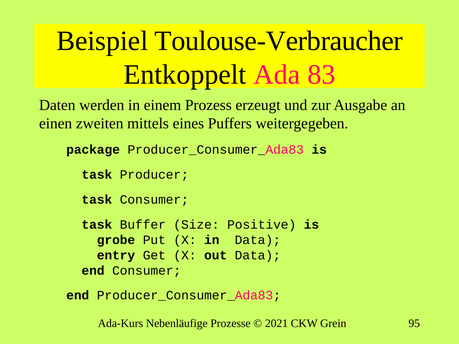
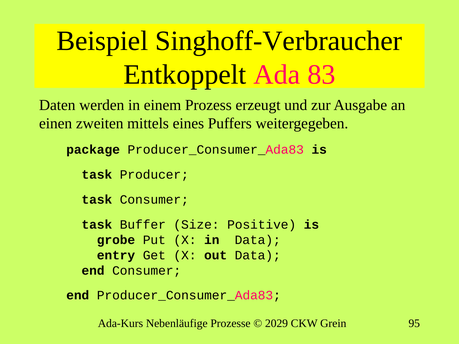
Toulouse-Verbraucher: Toulouse-Verbraucher -> Singhoff-Verbraucher
2021: 2021 -> 2029
